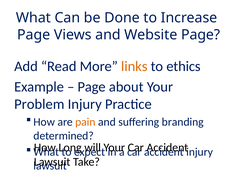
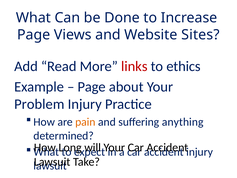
Website Page: Page -> Sites
links colour: orange -> red
branding: branding -> anything
